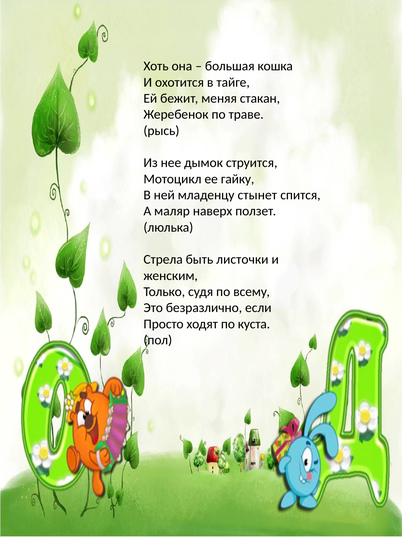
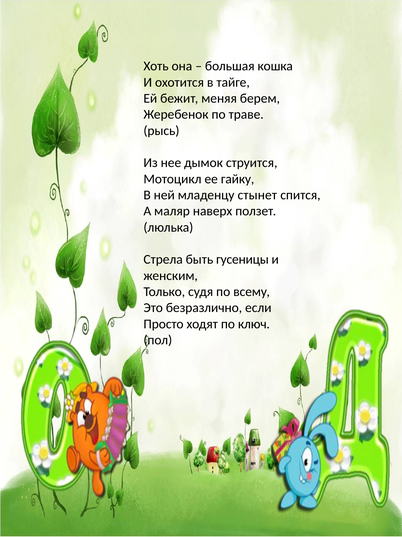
стакан: стакан -> берем
листочки: листочки -> гусеницы
куста: куста -> ключ
